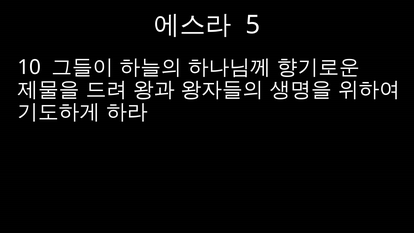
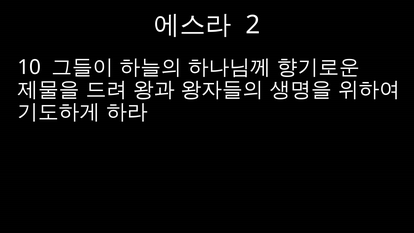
5: 5 -> 2
